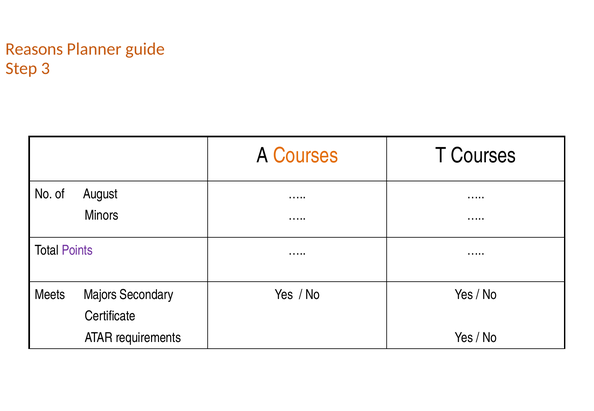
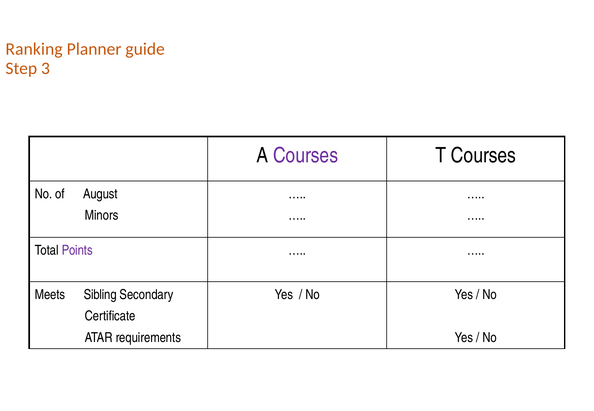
Reasons: Reasons -> Ranking
Courses at (306, 155) colour: orange -> purple
Majors: Majors -> Sibling
